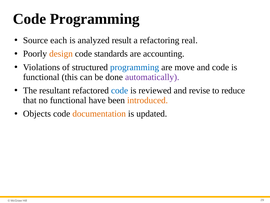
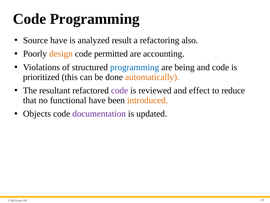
Source each: each -> have
real: real -> also
standards: standards -> permitted
move: move -> being
functional at (41, 77): functional -> prioritized
automatically colour: purple -> orange
code at (120, 90) colour: blue -> purple
revise: revise -> effect
documentation colour: orange -> purple
